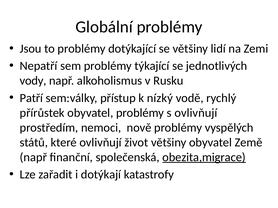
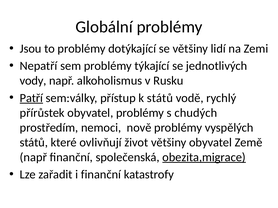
Patří underline: none -> present
k nízký: nízký -> států
s ovlivňují: ovlivňují -> chudých
i dotýkají: dotýkají -> finanční
